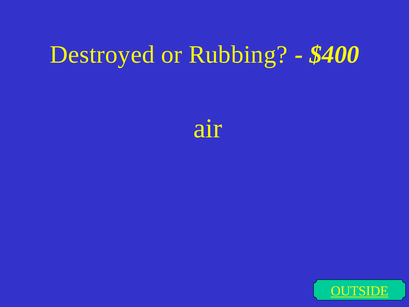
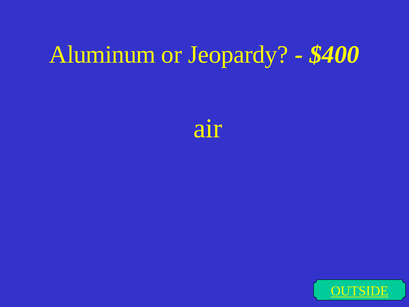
Destroyed: Destroyed -> Aluminum
Rubbing: Rubbing -> Jeopardy
